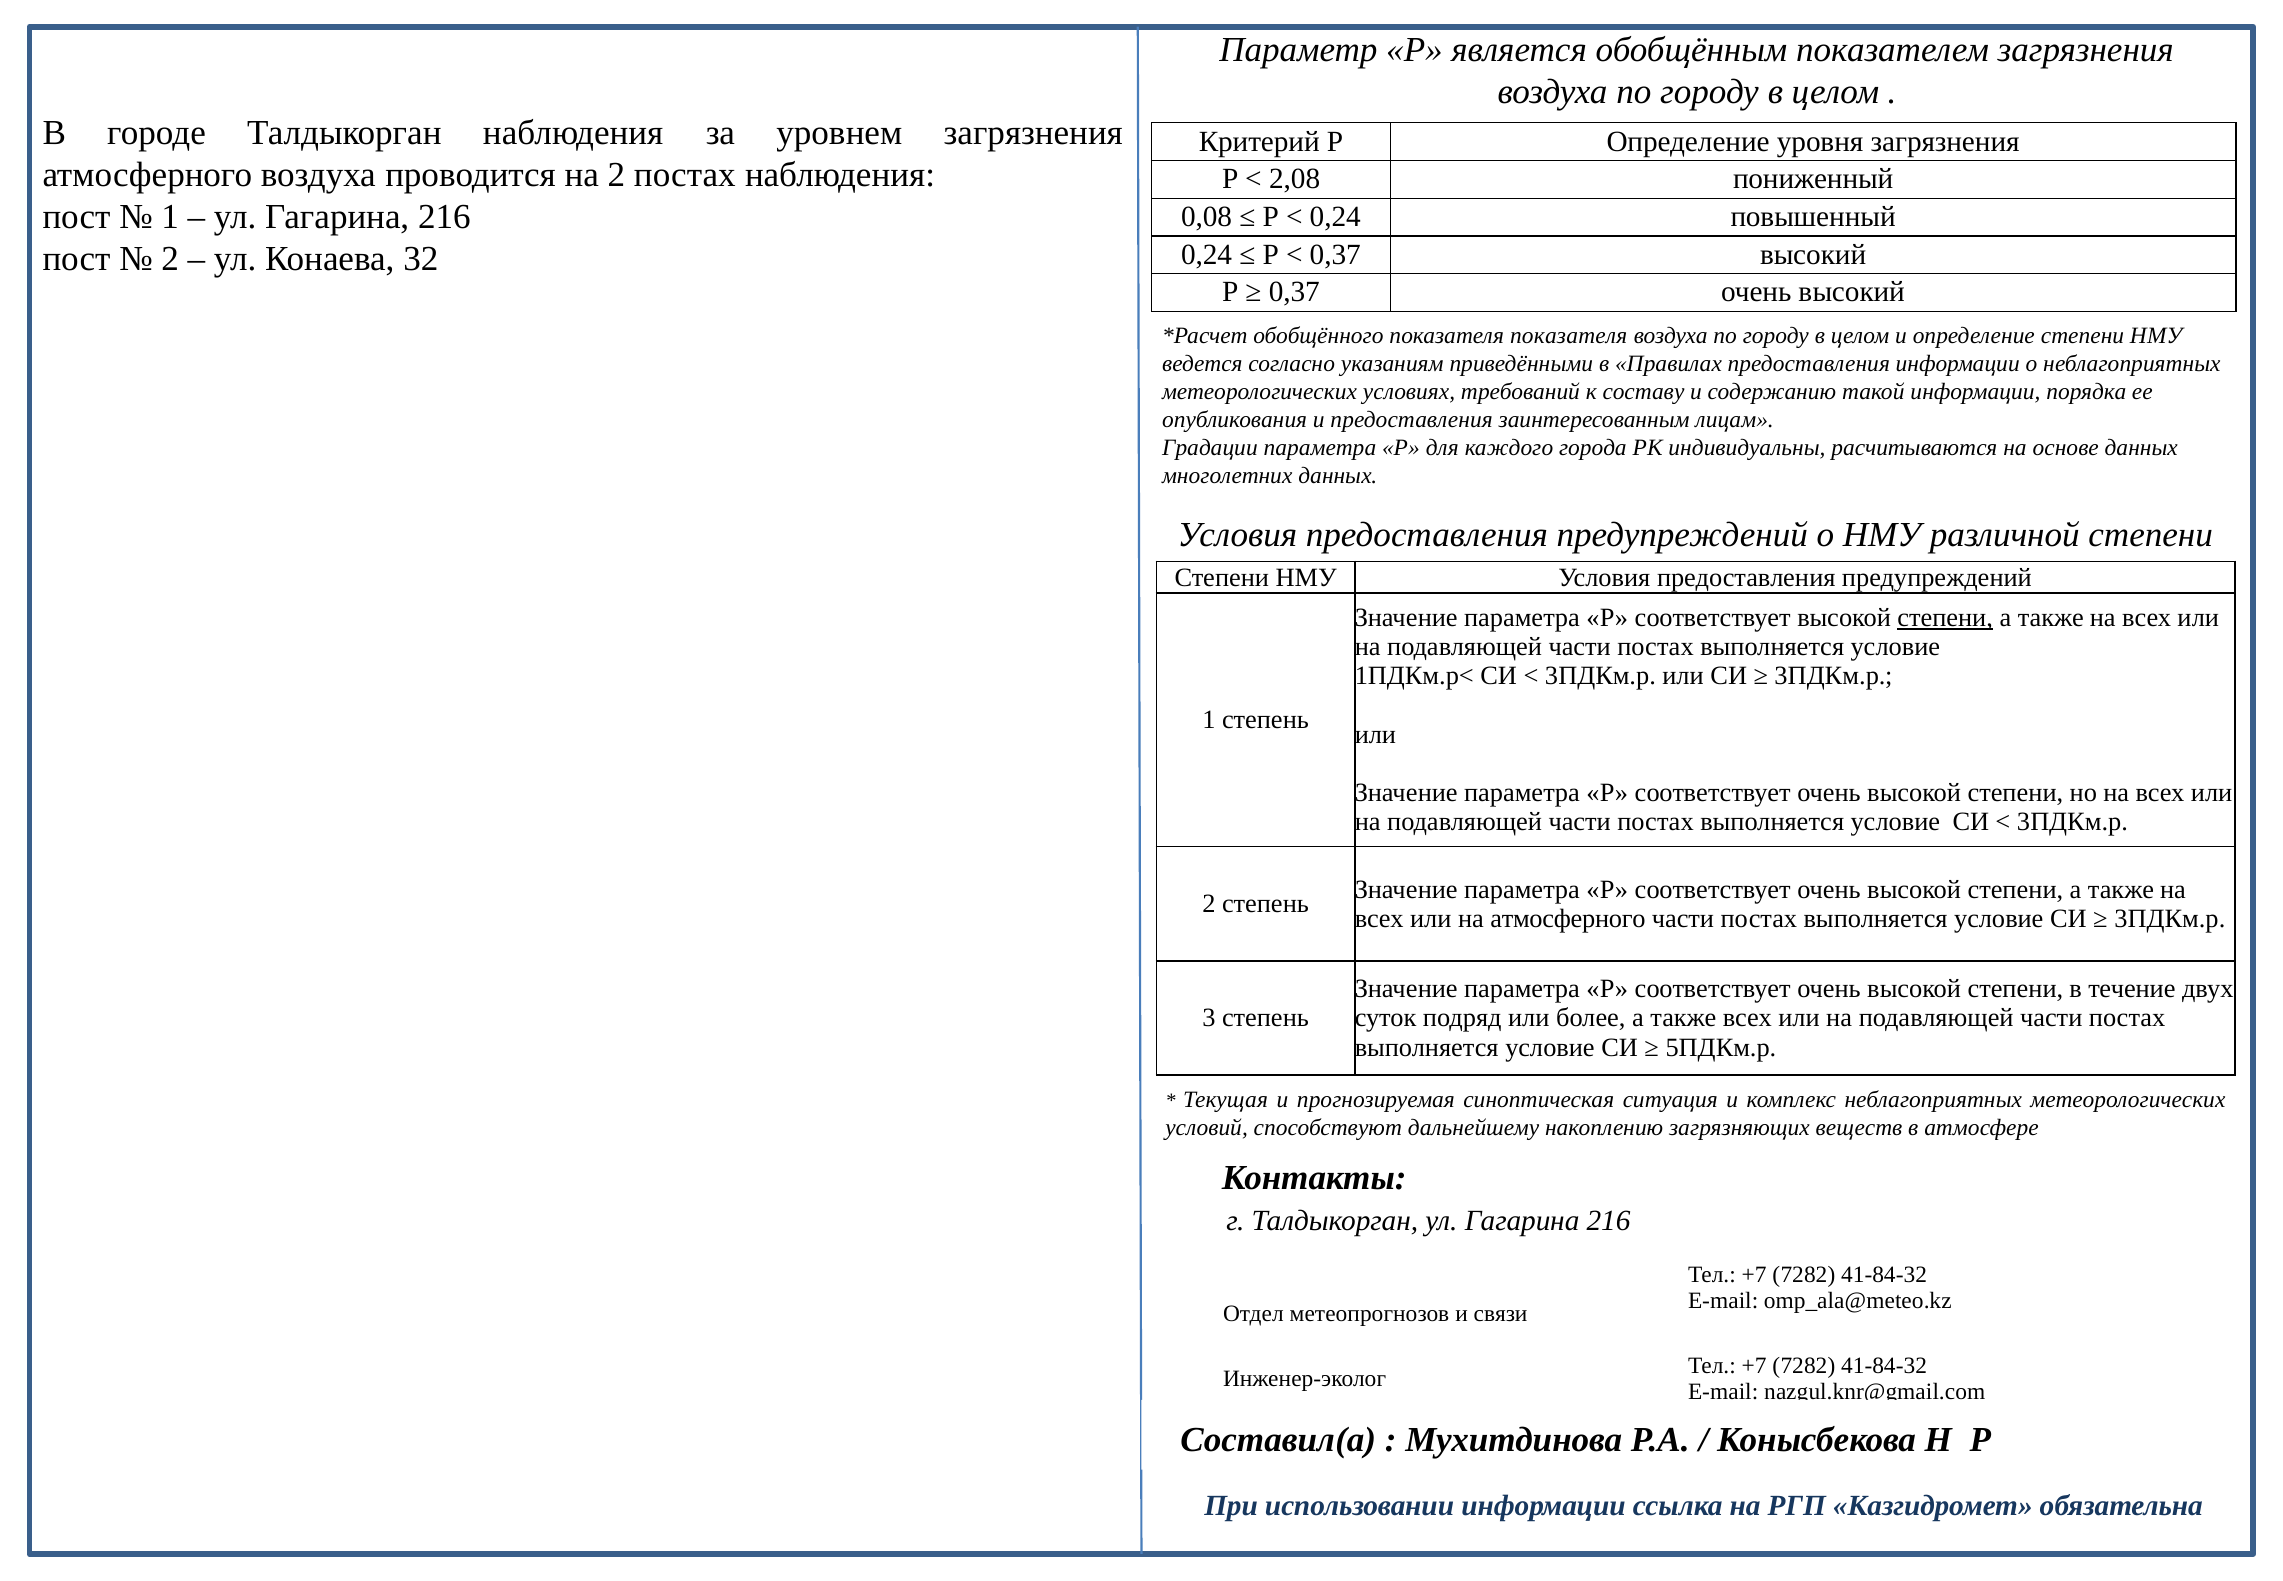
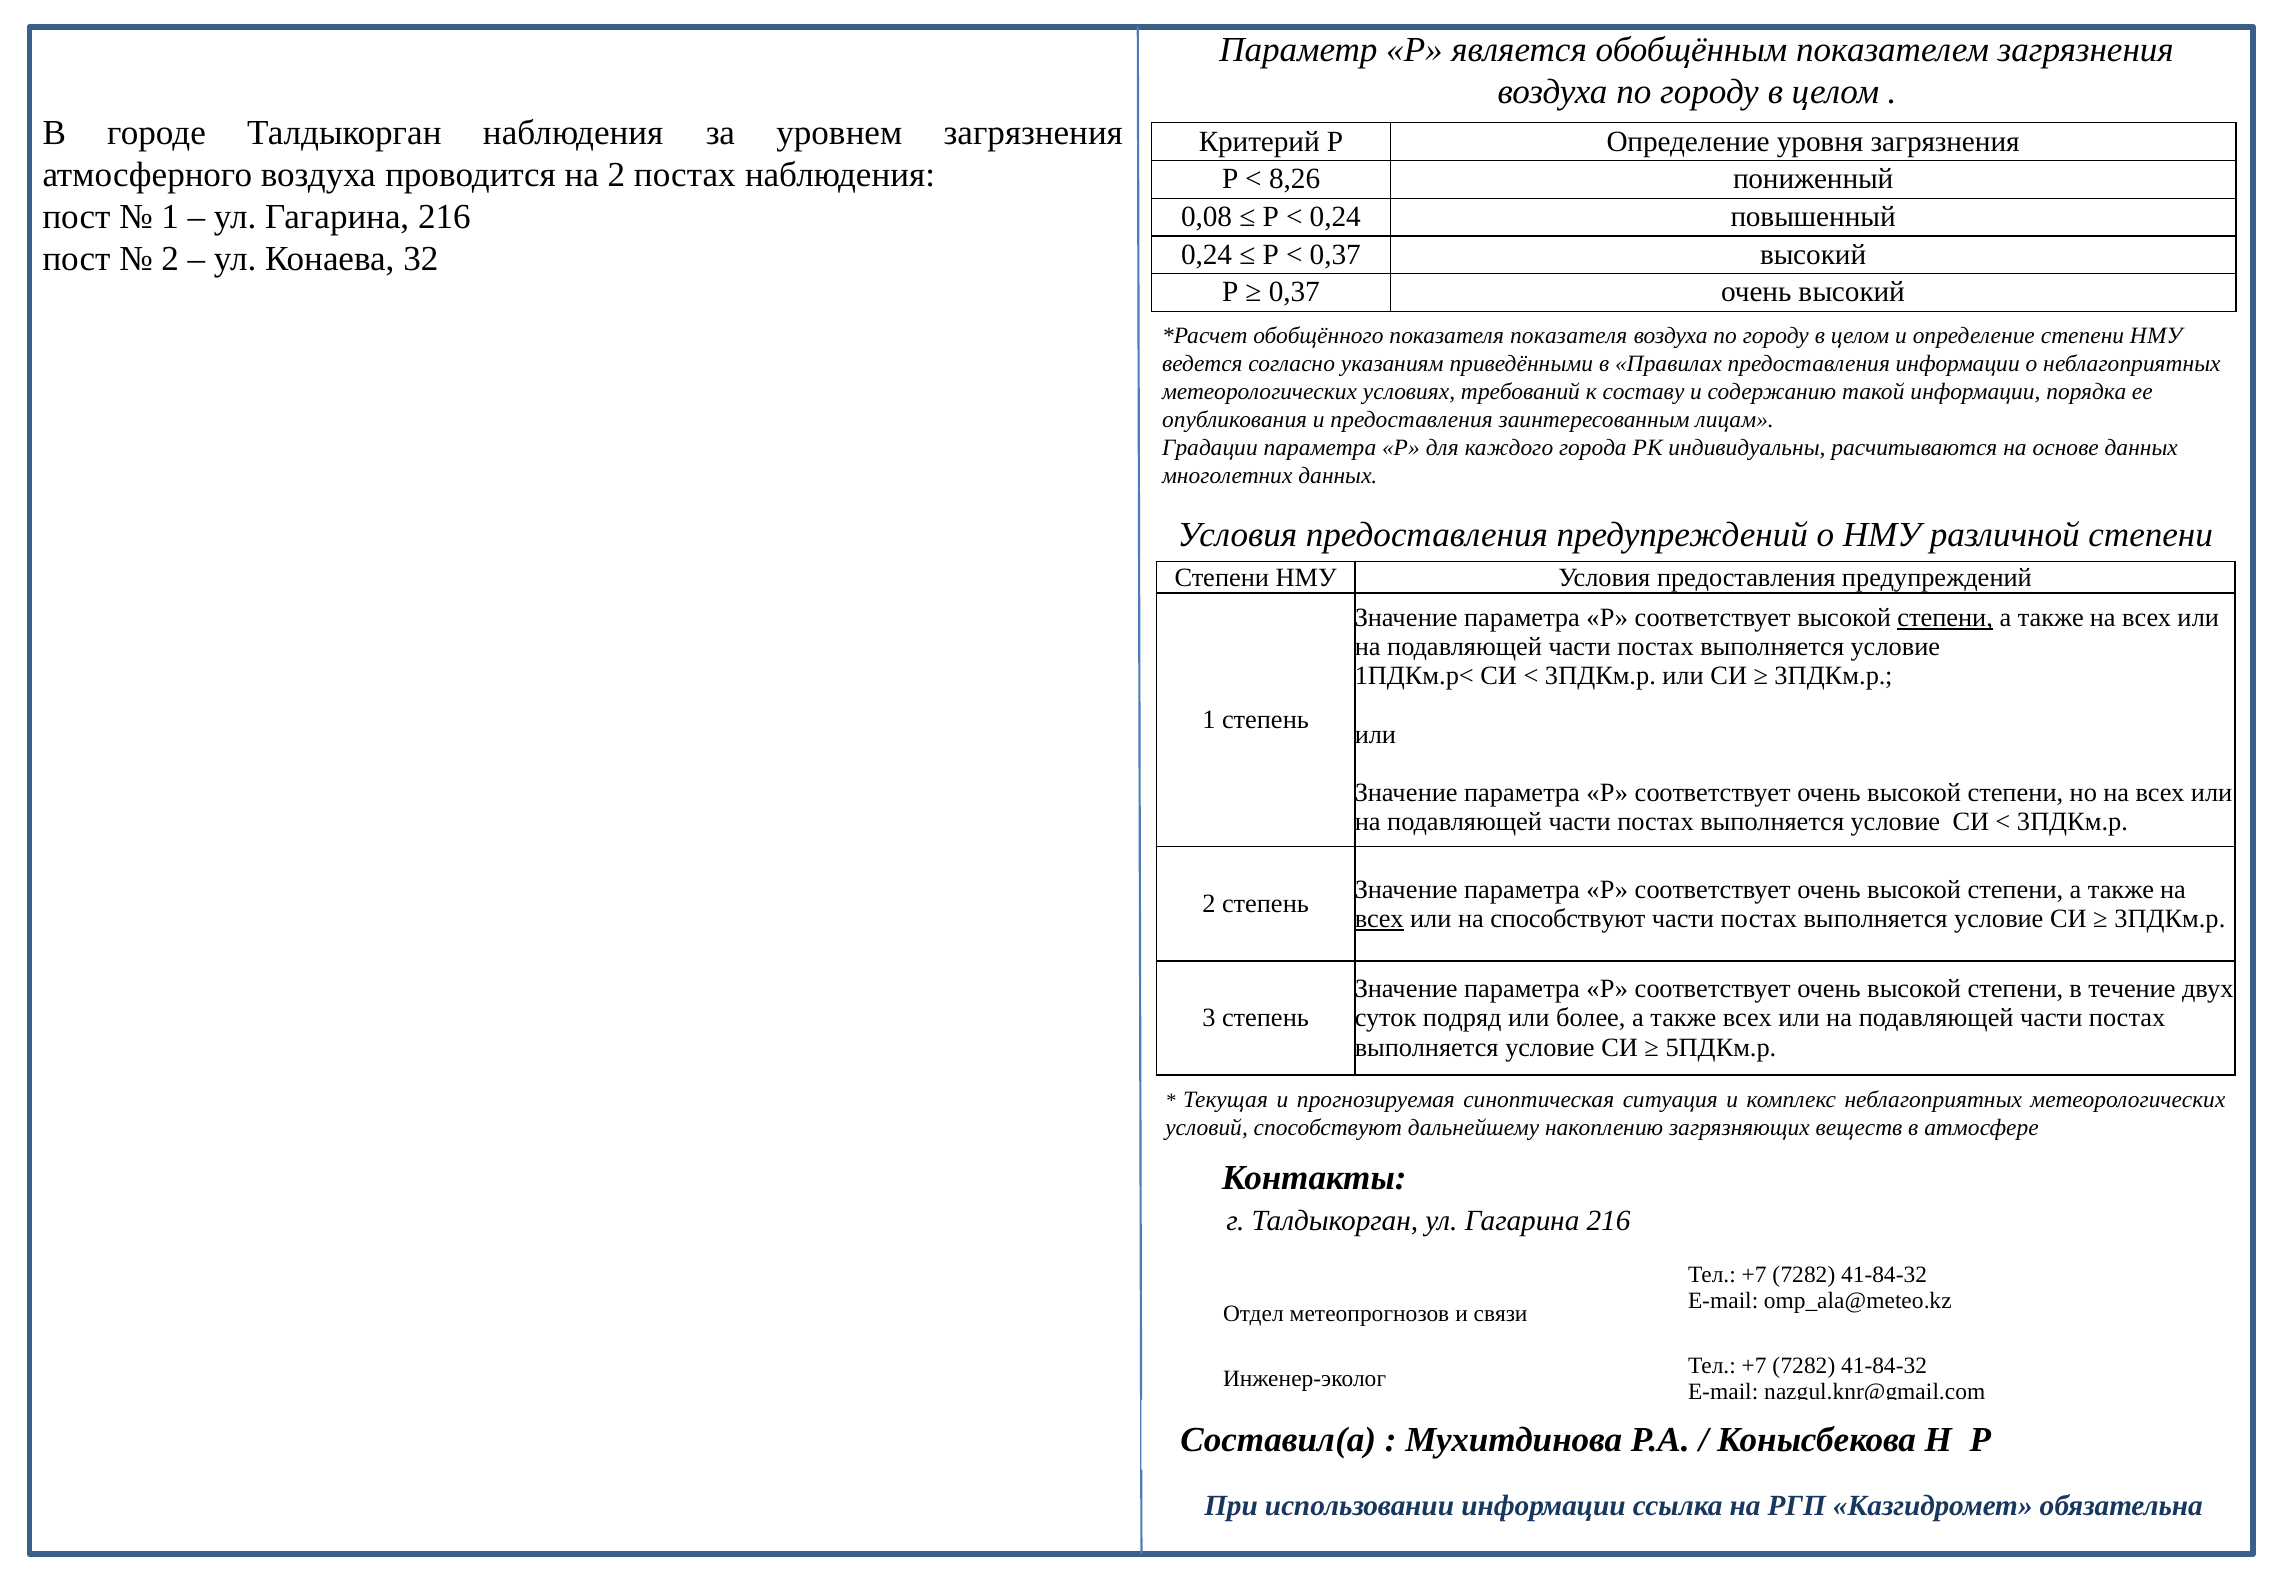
2,08: 2,08 -> 8,26
всех at (1379, 918) underline: none -> present
на атмосферного: атмосферного -> способствуют
